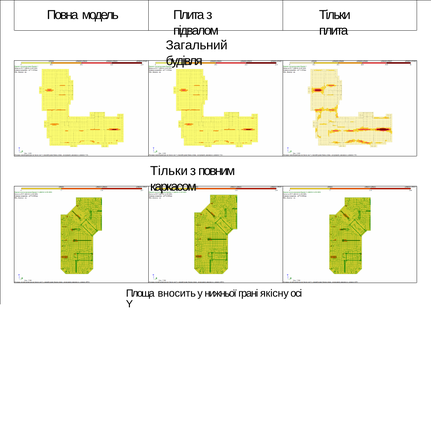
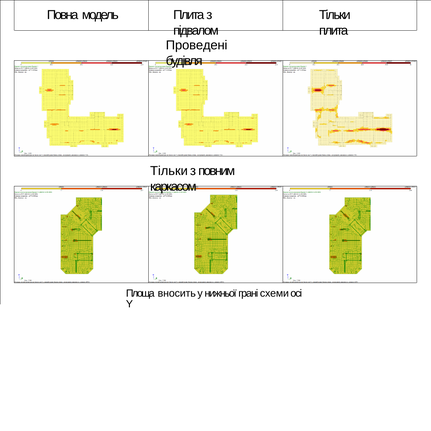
Загальний: Загальний -> Проведені
якісну: якісну -> схеми
